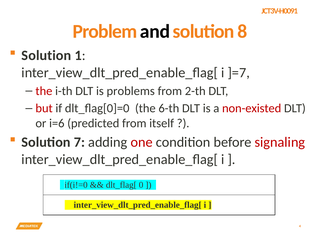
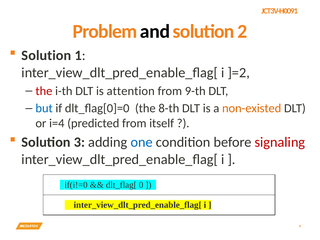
8: 8 -> 2
]=7: ]=7 -> ]=2
problems: problems -> attention
2-th: 2-th -> 9-th
but colour: red -> blue
6-th: 6-th -> 8-th
non-existed colour: red -> orange
i=6: i=6 -> i=4
7: 7 -> 3
one colour: red -> blue
